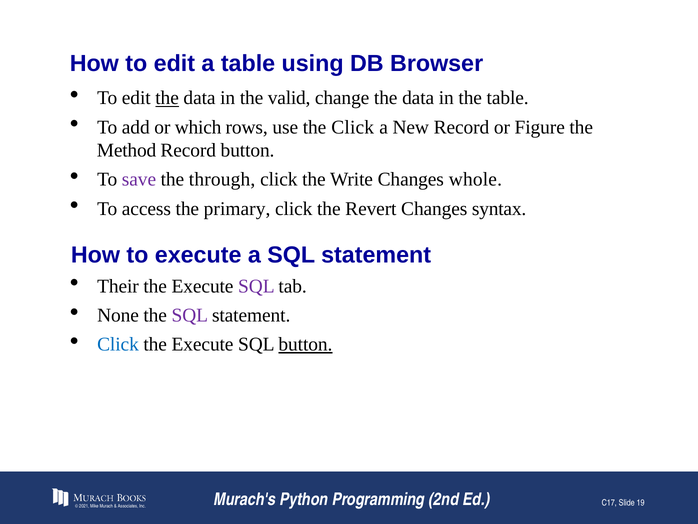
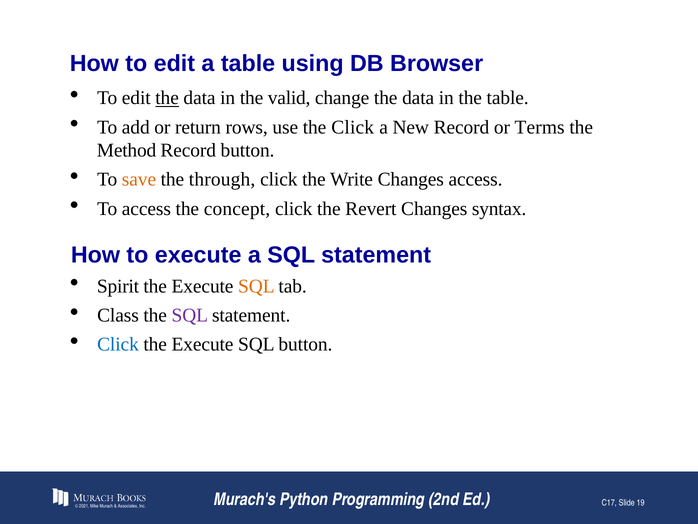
which: which -> return
Figure: Figure -> Terms
save colour: purple -> orange
Changes whole: whole -> access
primary: primary -> concept
Their: Their -> Spirit
SQL at (256, 286) colour: purple -> orange
None: None -> Class
button at (305, 344) underline: present -> none
